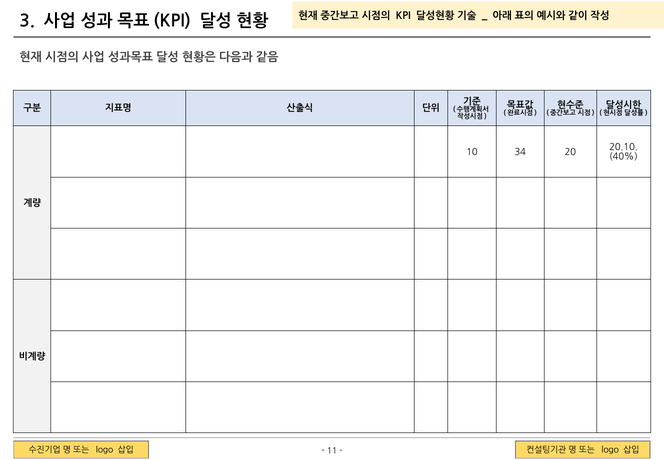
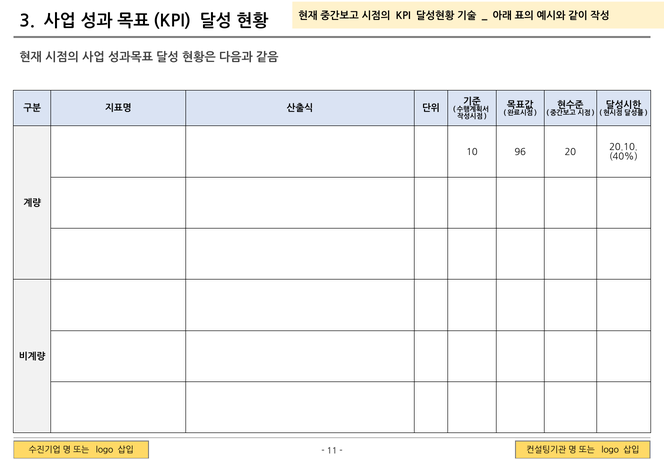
34: 34 -> 96
